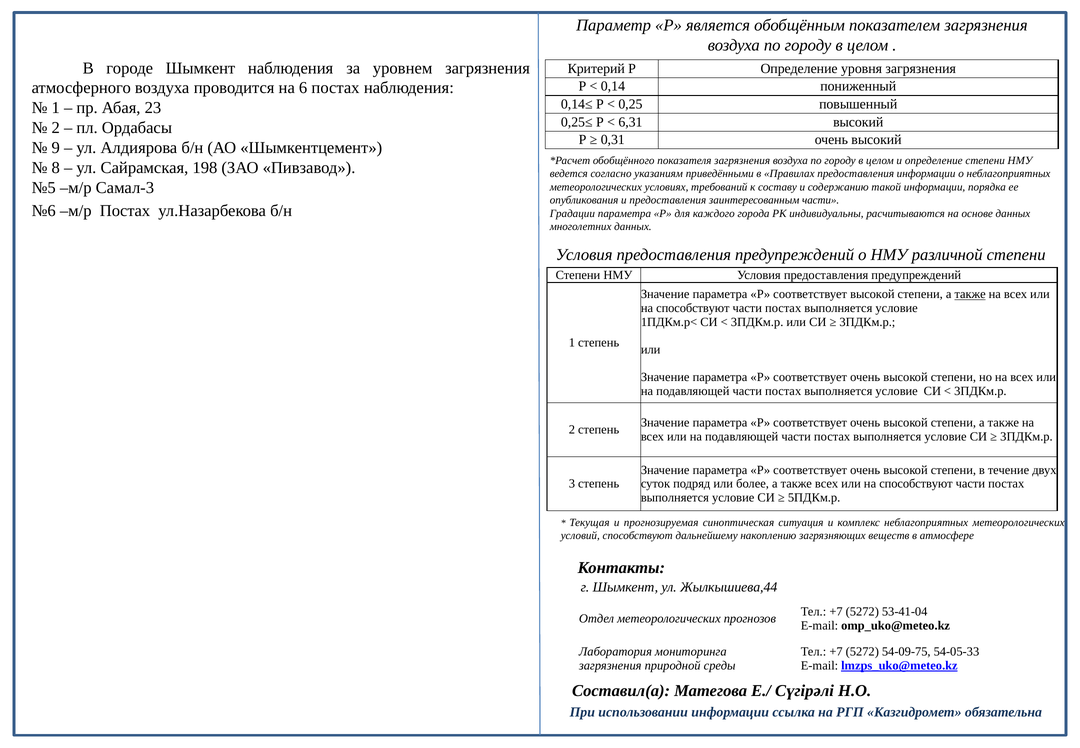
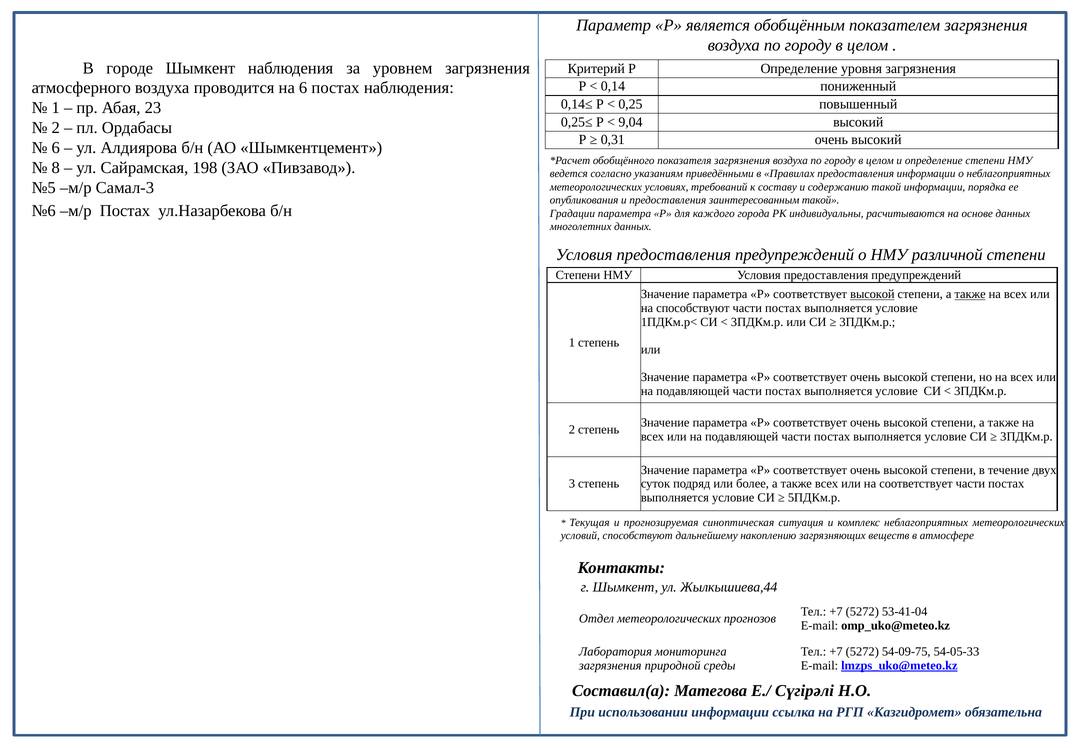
6,31: 6,31 -> 9,04
9 at (56, 148): 9 -> 6
заинтересованным части: части -> такой
высокой at (872, 294) underline: none -> present
способствуют at (916, 484): способствуют -> соответствует
